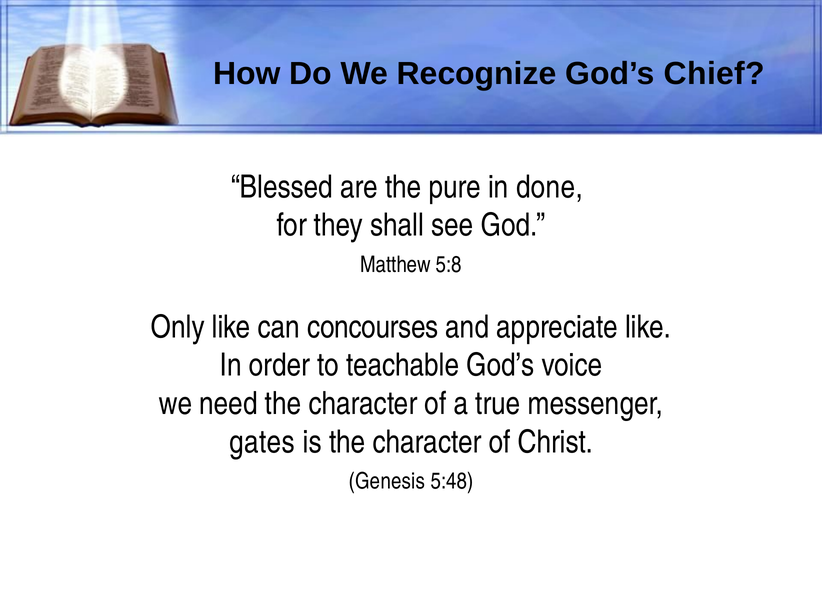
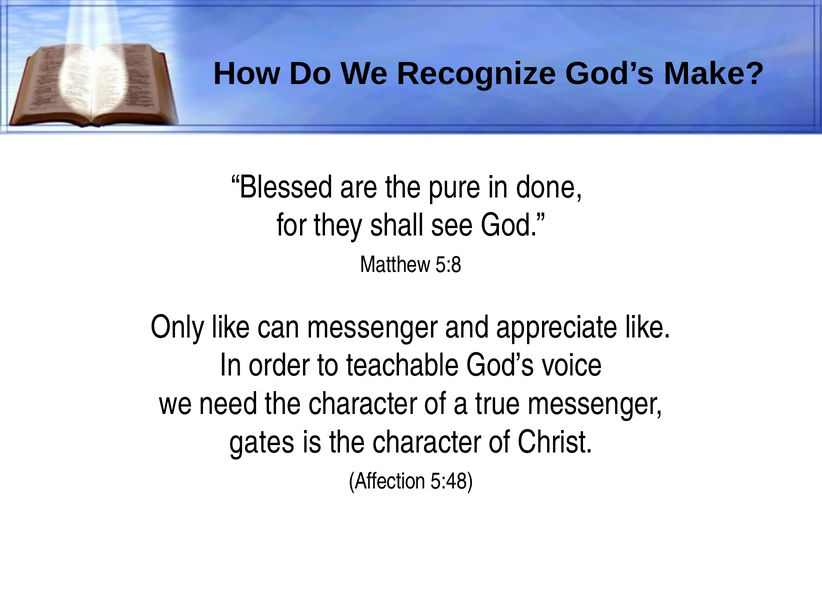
Chief: Chief -> Make
can concourses: concourses -> messenger
Genesis: Genesis -> Affection
